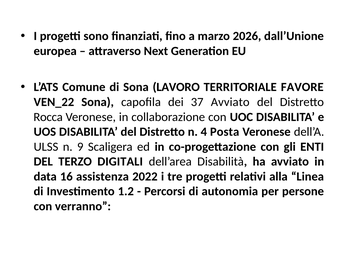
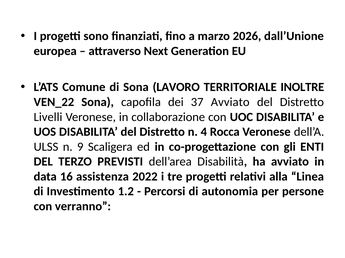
FAVORE: FAVORE -> INOLTRE
Rocca: Rocca -> Livelli
Posta: Posta -> Rocca
DIGITALI: DIGITALI -> PREVISTI
